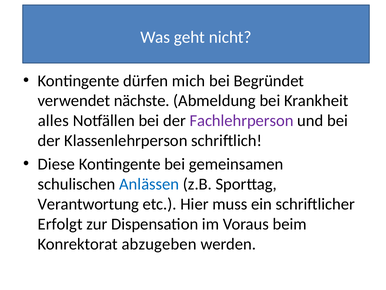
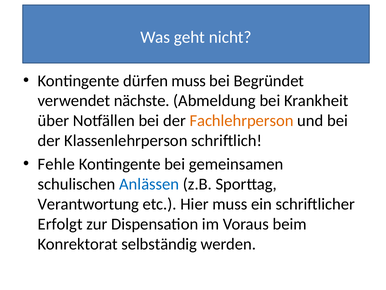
dürfen mich: mich -> muss
alles: alles -> über
Fachlehrperson colour: purple -> orange
Diese: Diese -> Fehle
abzugeben: abzugeben -> selbständig
